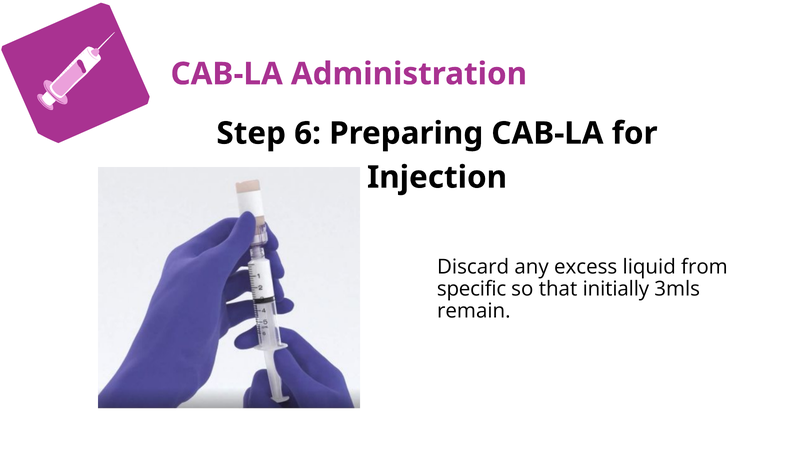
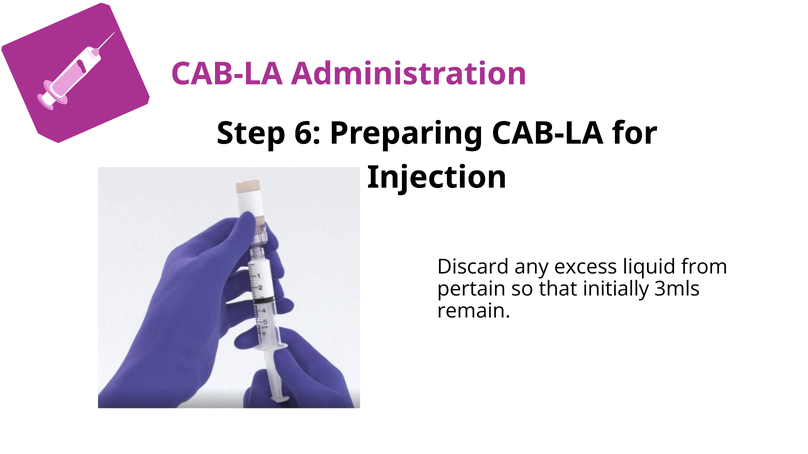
specific: specific -> pertain
